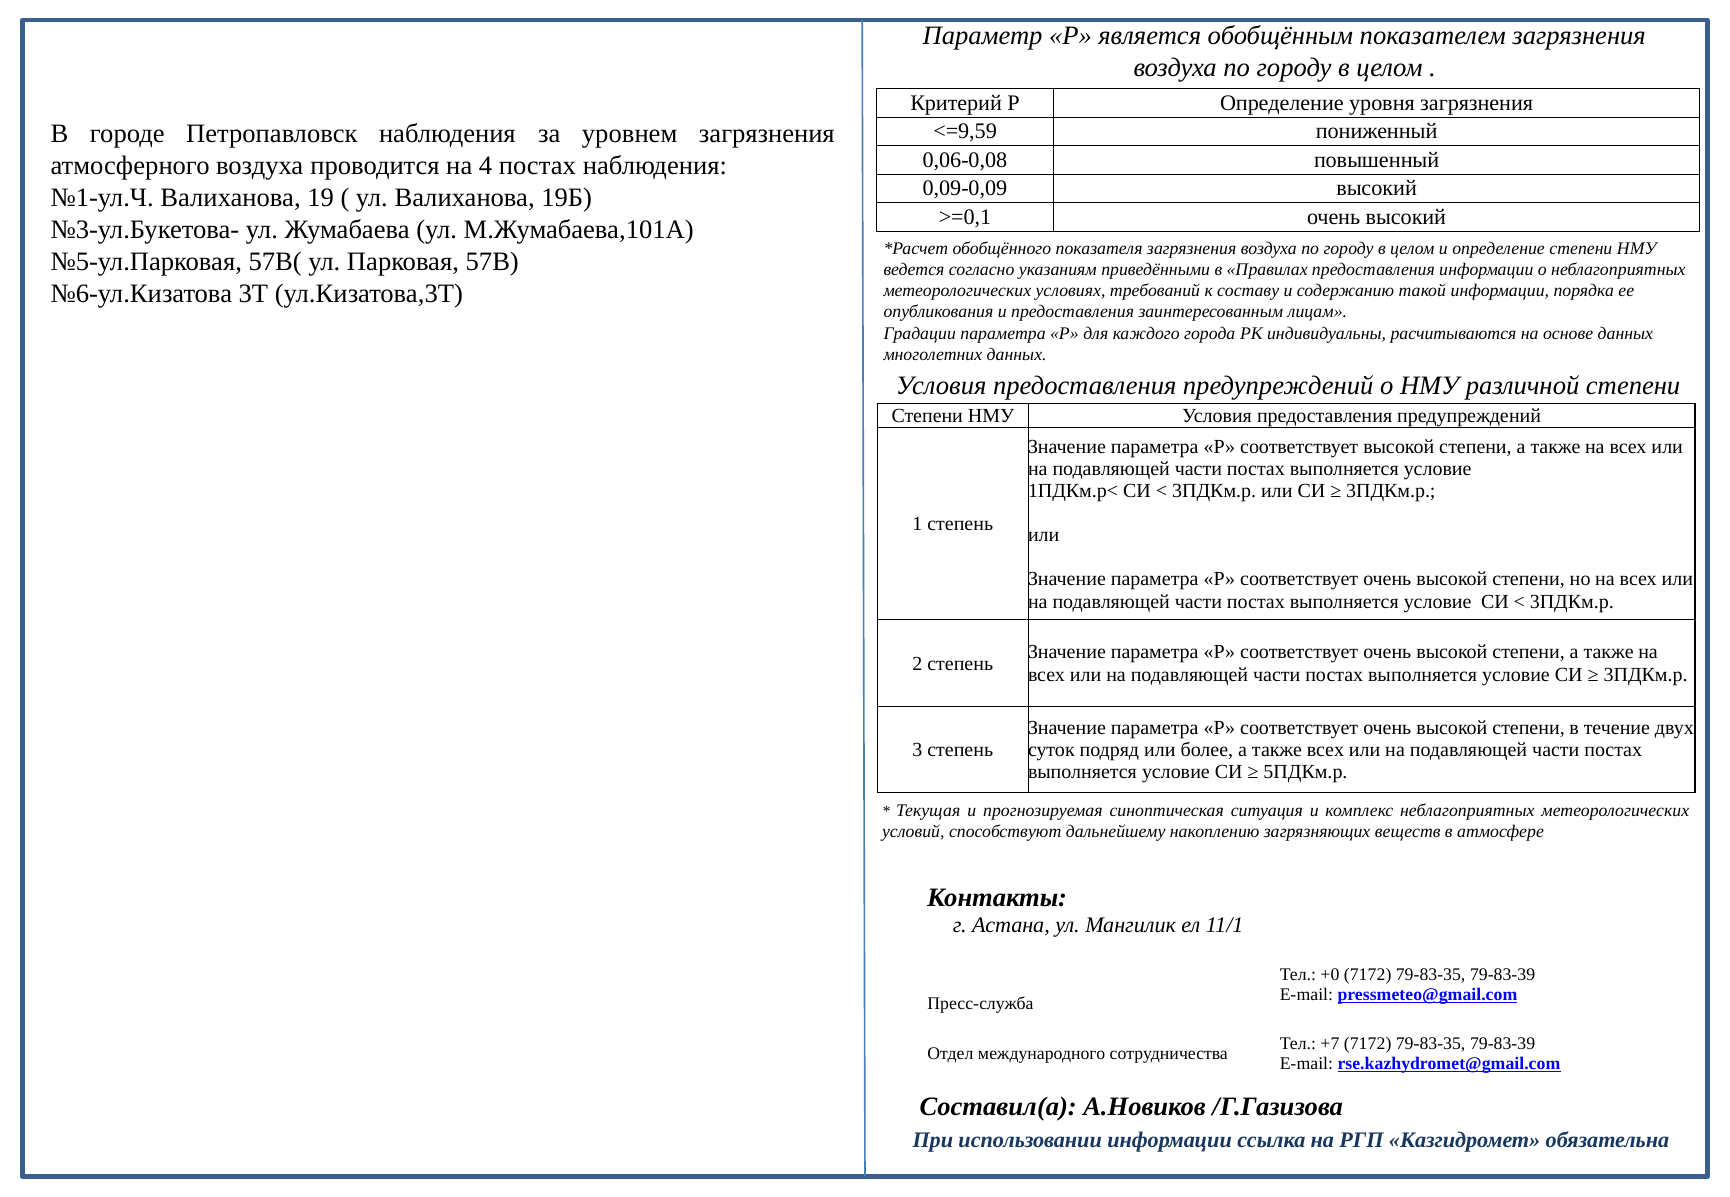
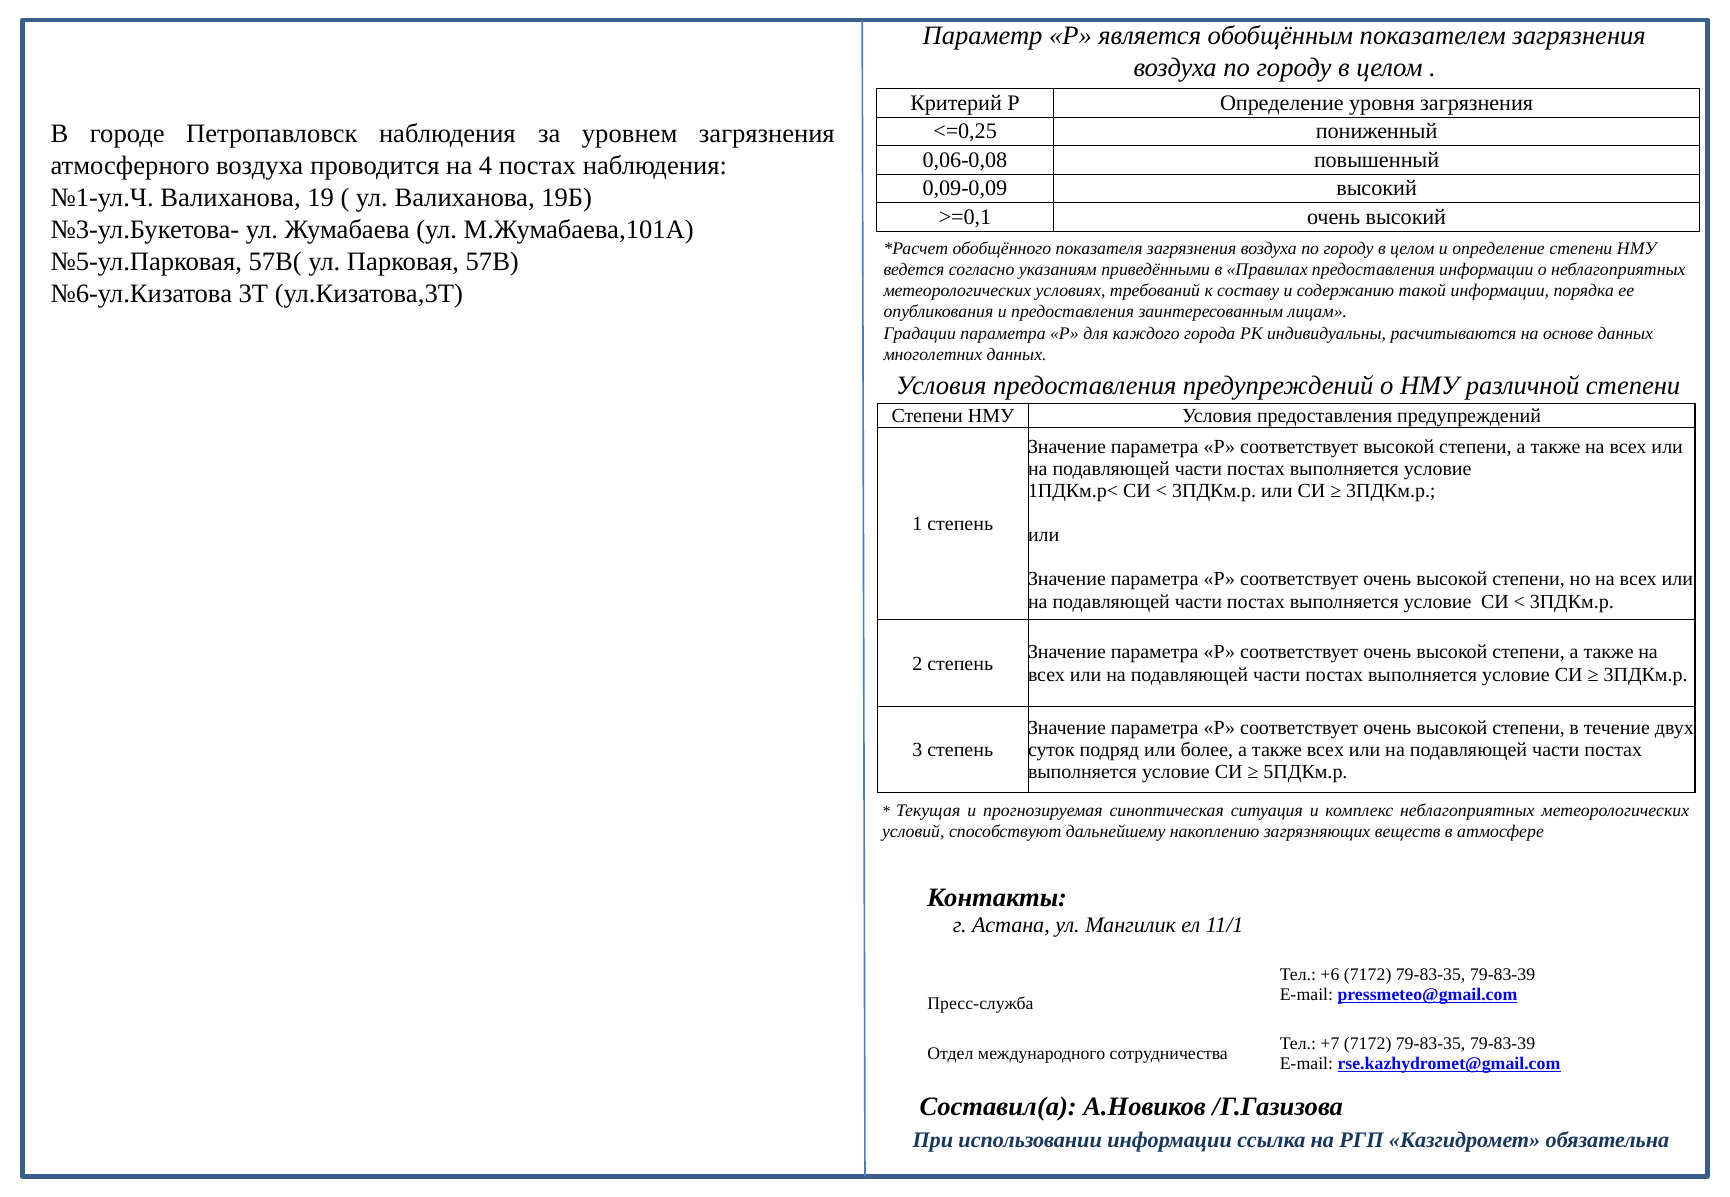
<=9,59: <=9,59 -> <=0,25
+0: +0 -> +6
